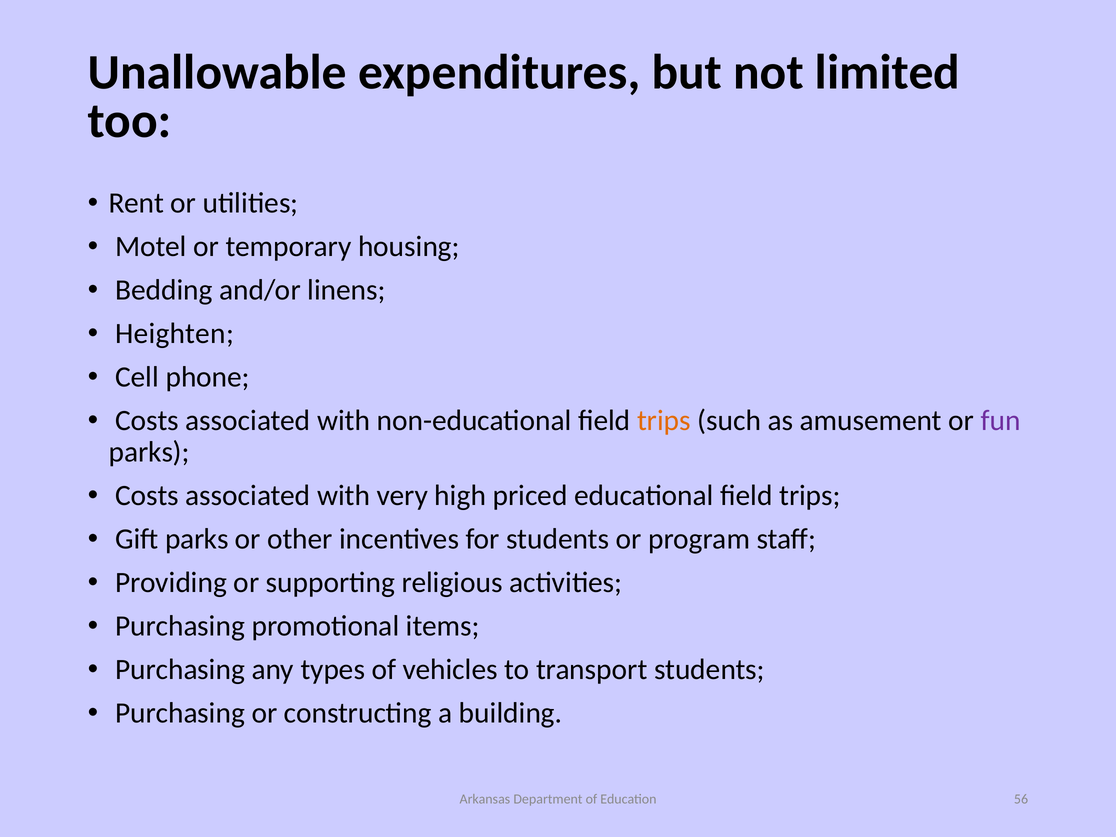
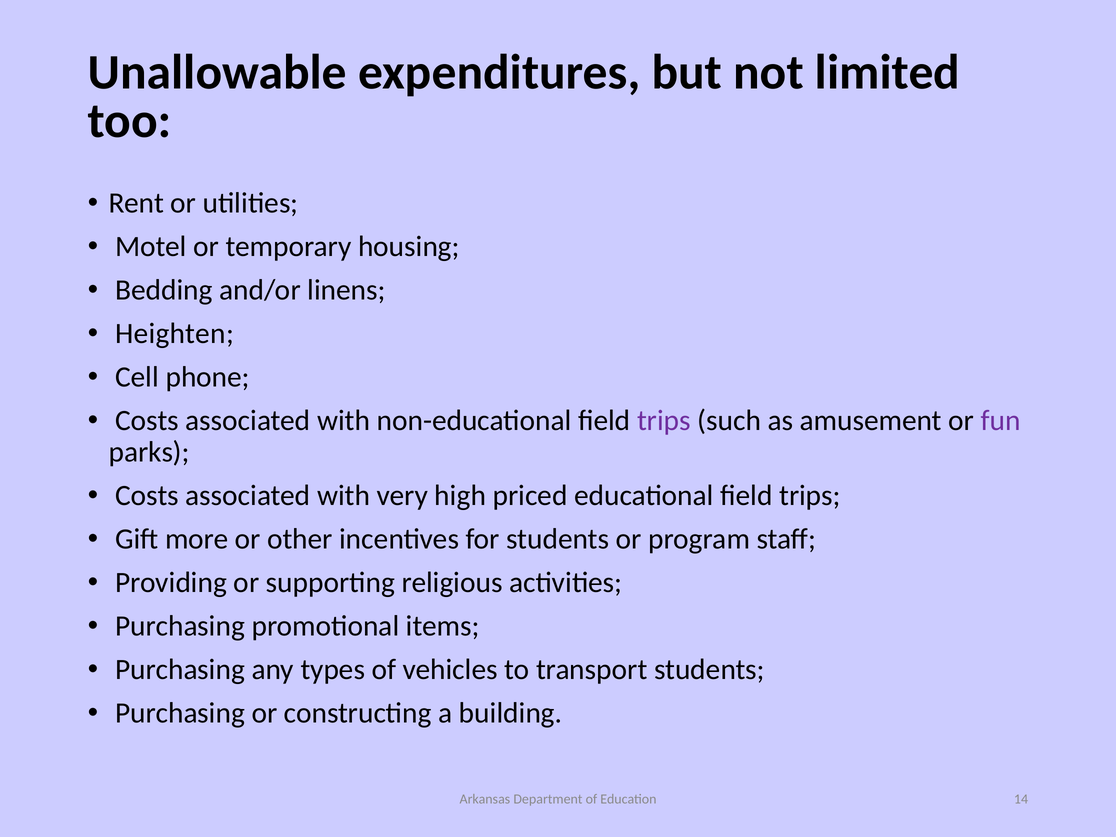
trips at (664, 420) colour: orange -> purple
Gift parks: parks -> more
56: 56 -> 14
